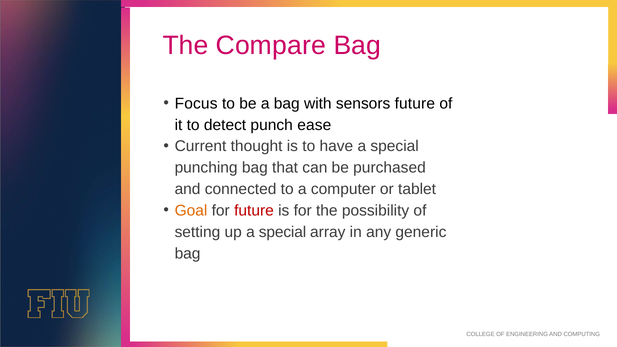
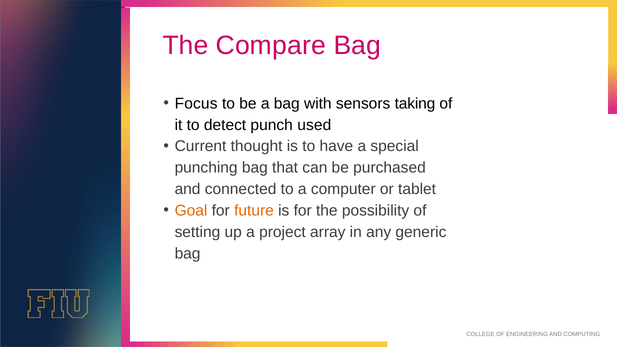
sensors future: future -> taking
ease: ease -> used
future at (254, 211) colour: red -> orange
up a special: special -> project
